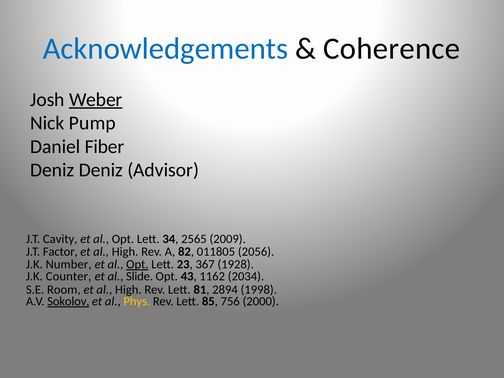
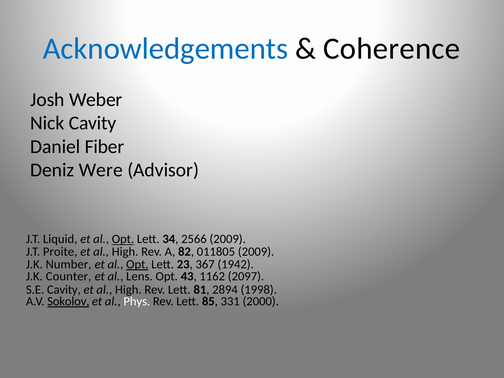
Weber underline: present -> none
Nick Pump: Pump -> Cavity
Deniz Deniz: Deniz -> Were
Cavity: Cavity -> Liquid
Opt at (123, 239) underline: none -> present
2565: 2565 -> 2566
Factor: Factor -> Proite
011805 2056: 2056 -> 2009
1928: 1928 -> 1942
Slide: Slide -> Lens
2034: 2034 -> 2097
S.E Room: Room -> Cavity
Phys colour: yellow -> white
756: 756 -> 331
